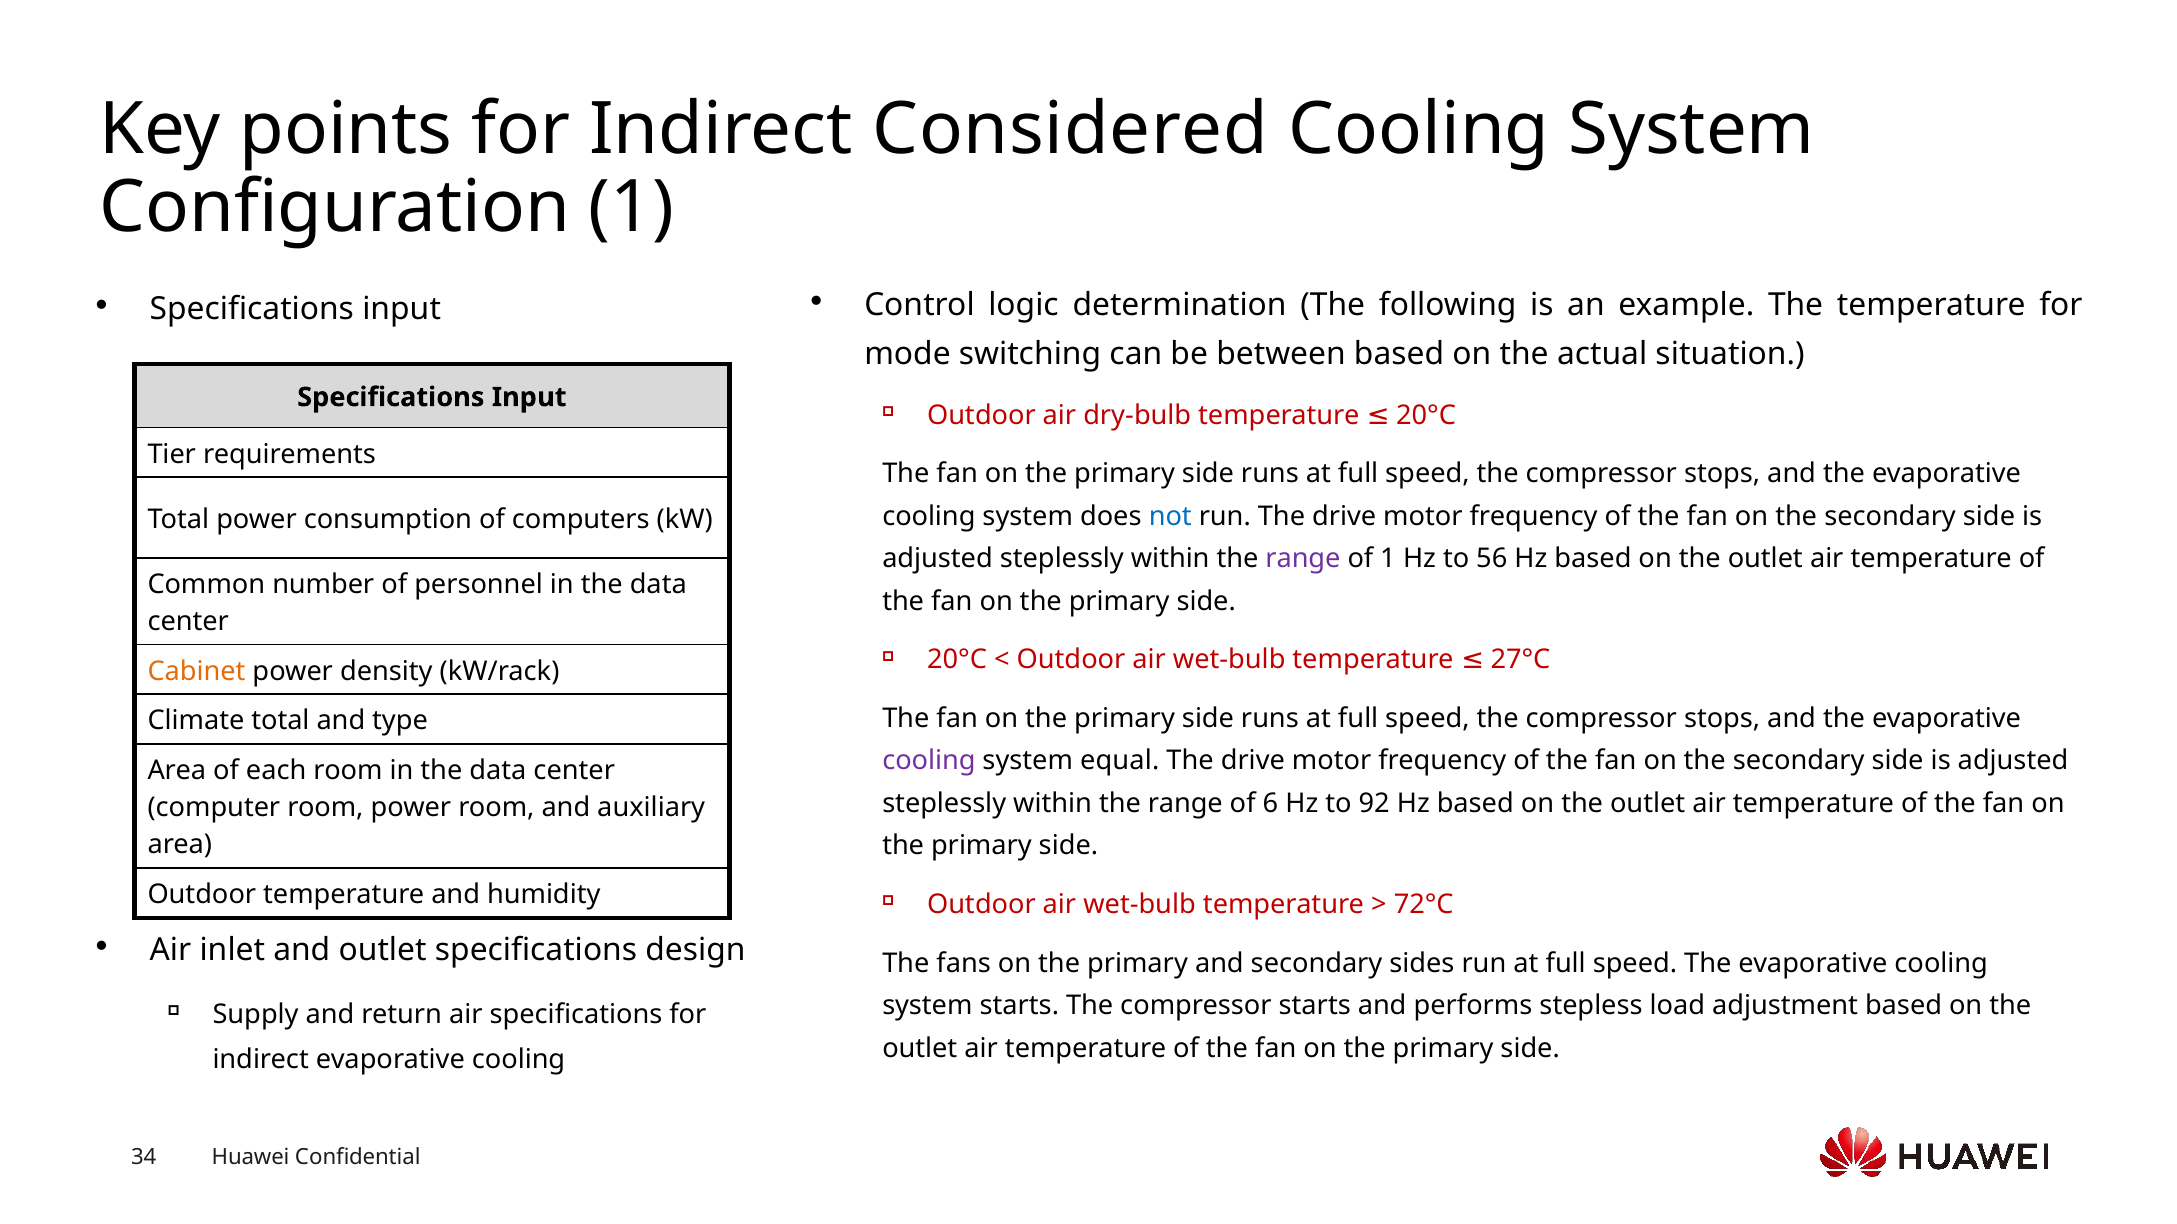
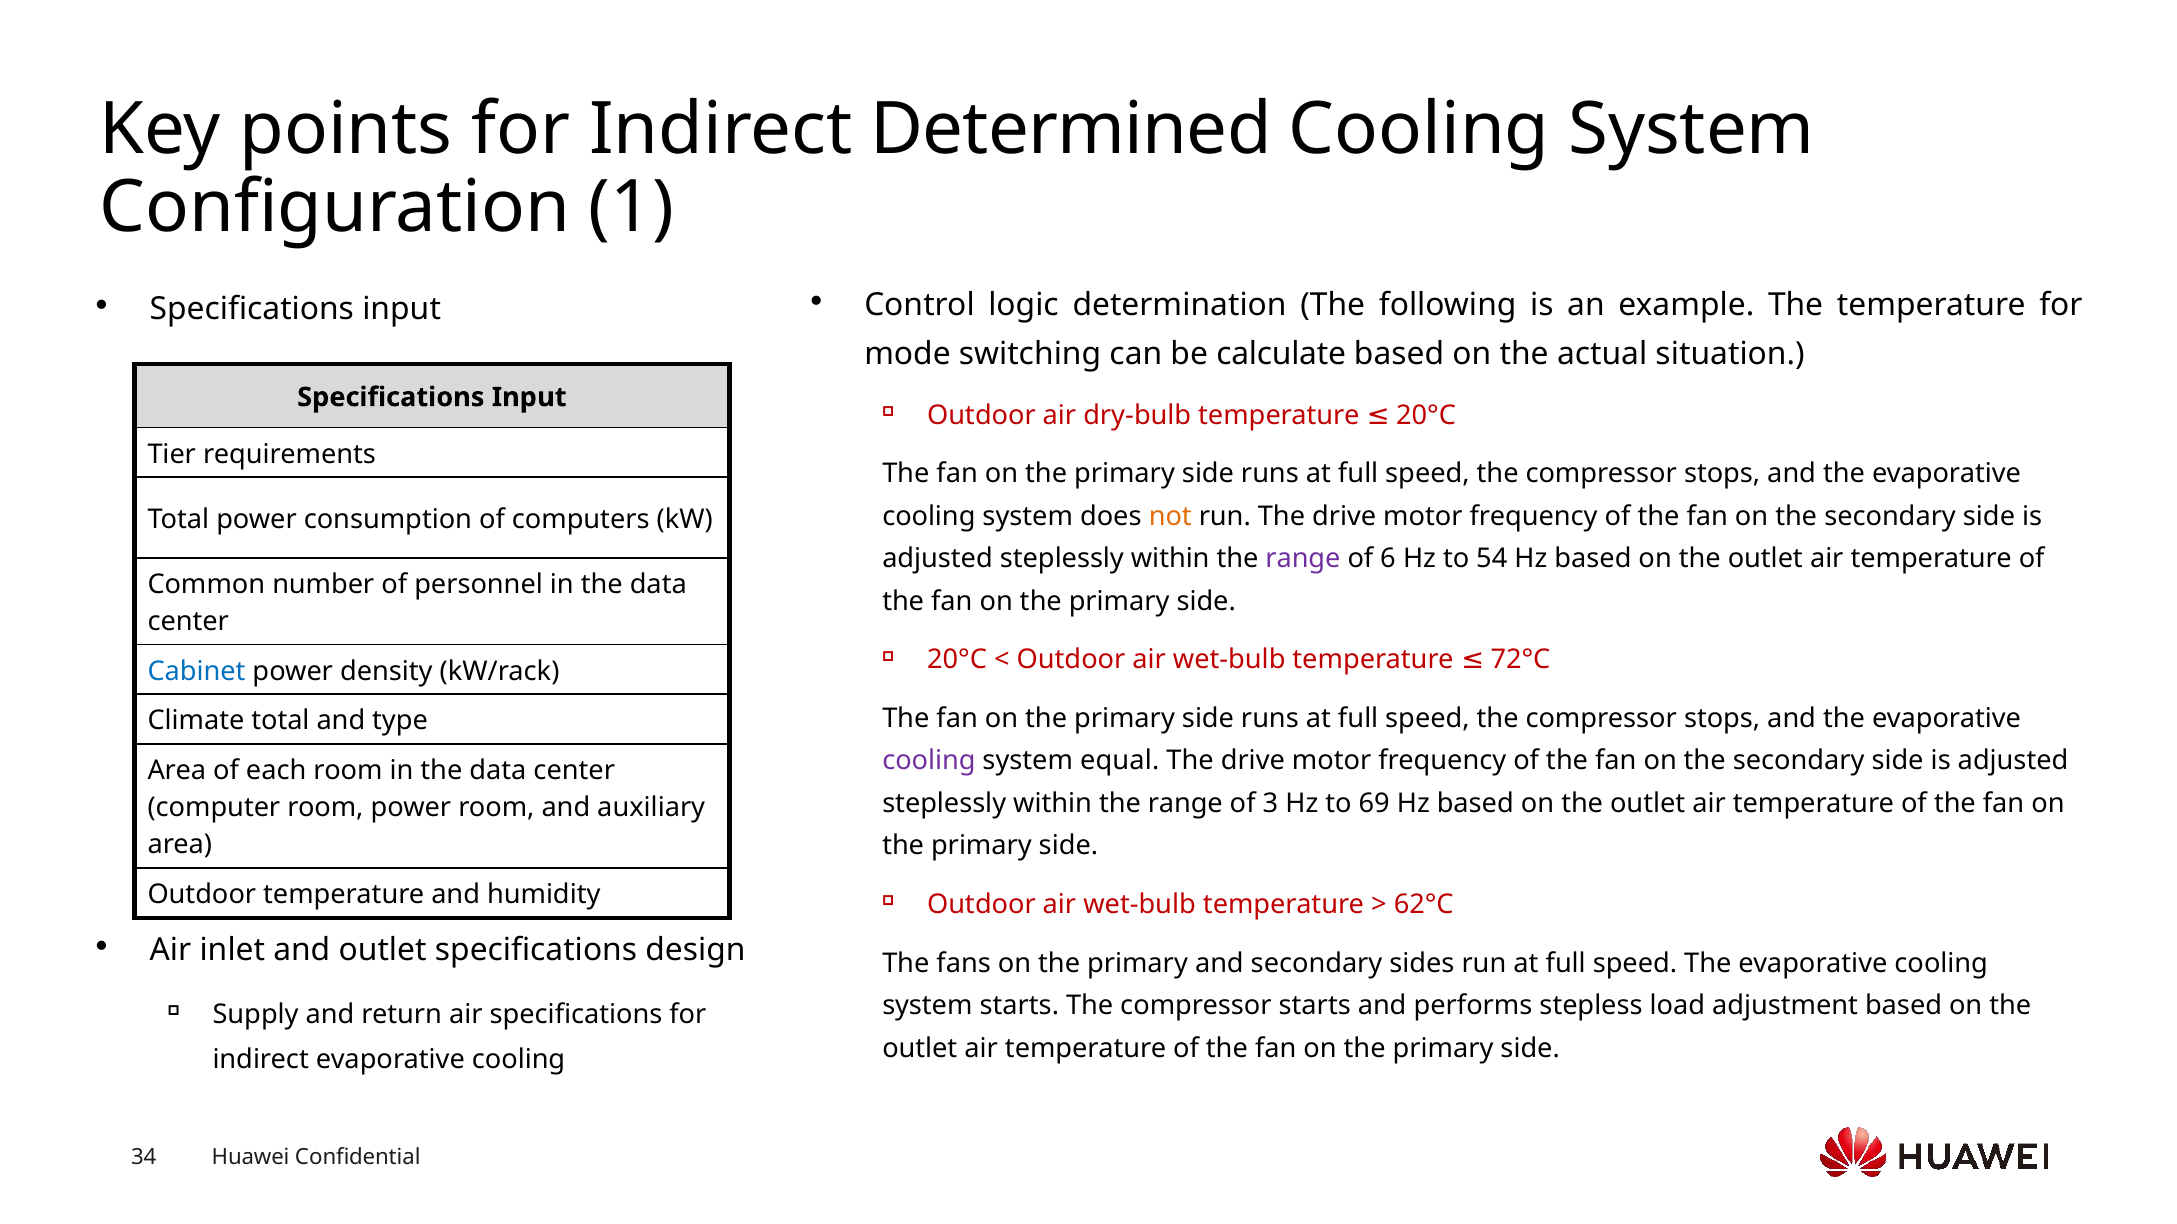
Considered: Considered -> Determined
between: between -> calculate
not colour: blue -> orange
of 1: 1 -> 6
56: 56 -> 54
27°C: 27°C -> 72°C
Cabinet colour: orange -> blue
6: 6 -> 3
92: 92 -> 69
72°C: 72°C -> 62°C
